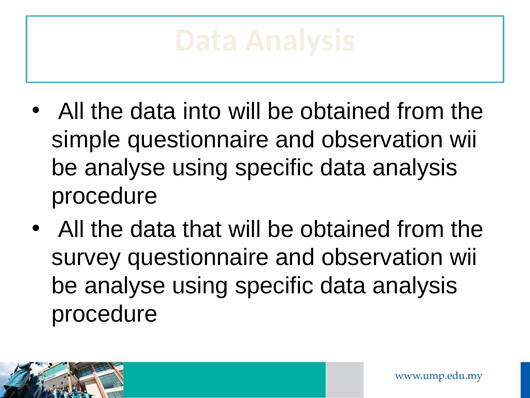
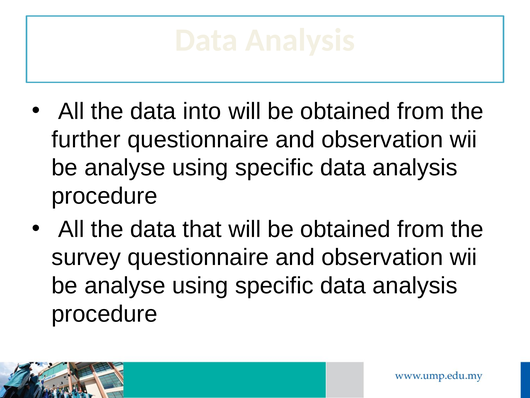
simple: simple -> further
